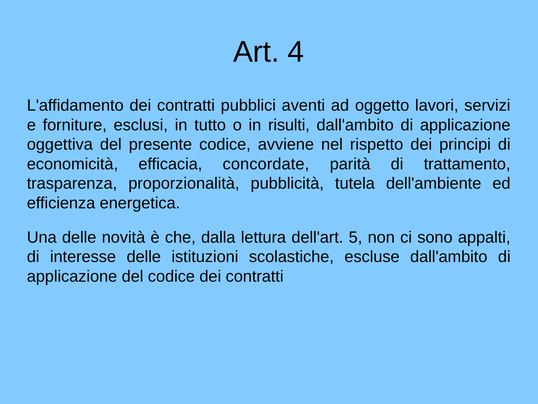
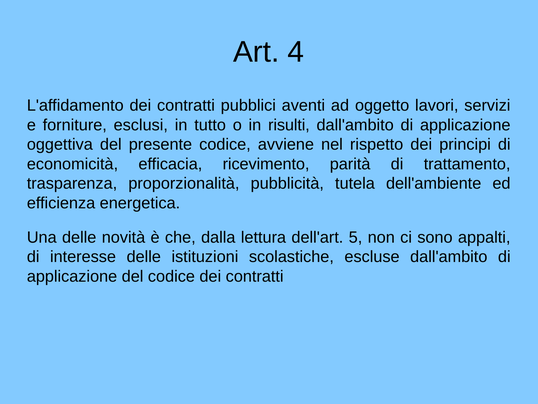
concordate: concordate -> ricevimento
